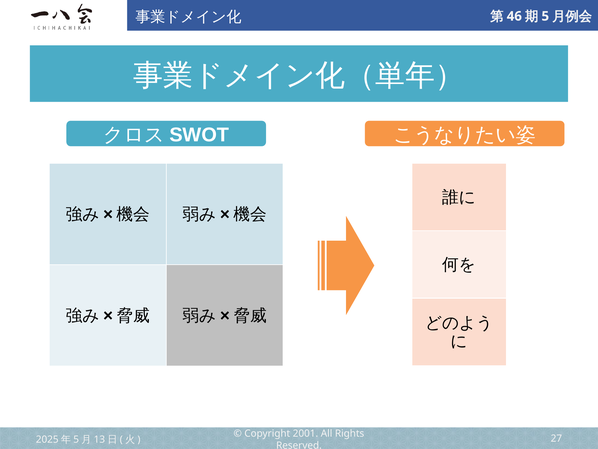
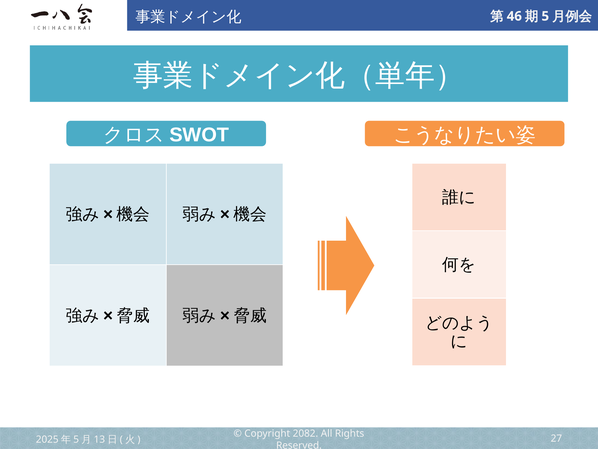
2001: 2001 -> 2082
